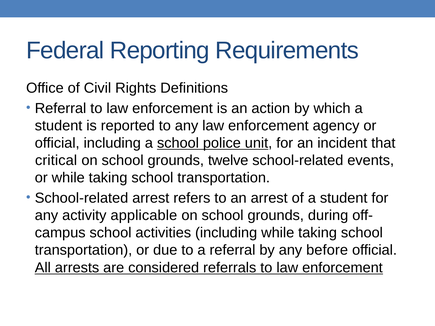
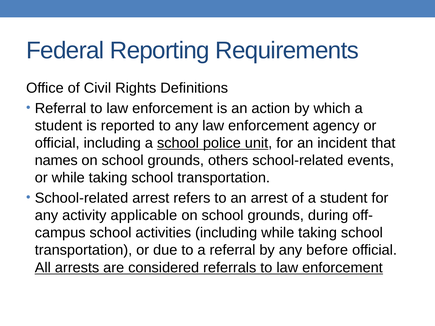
critical: critical -> names
twelve: twelve -> others
